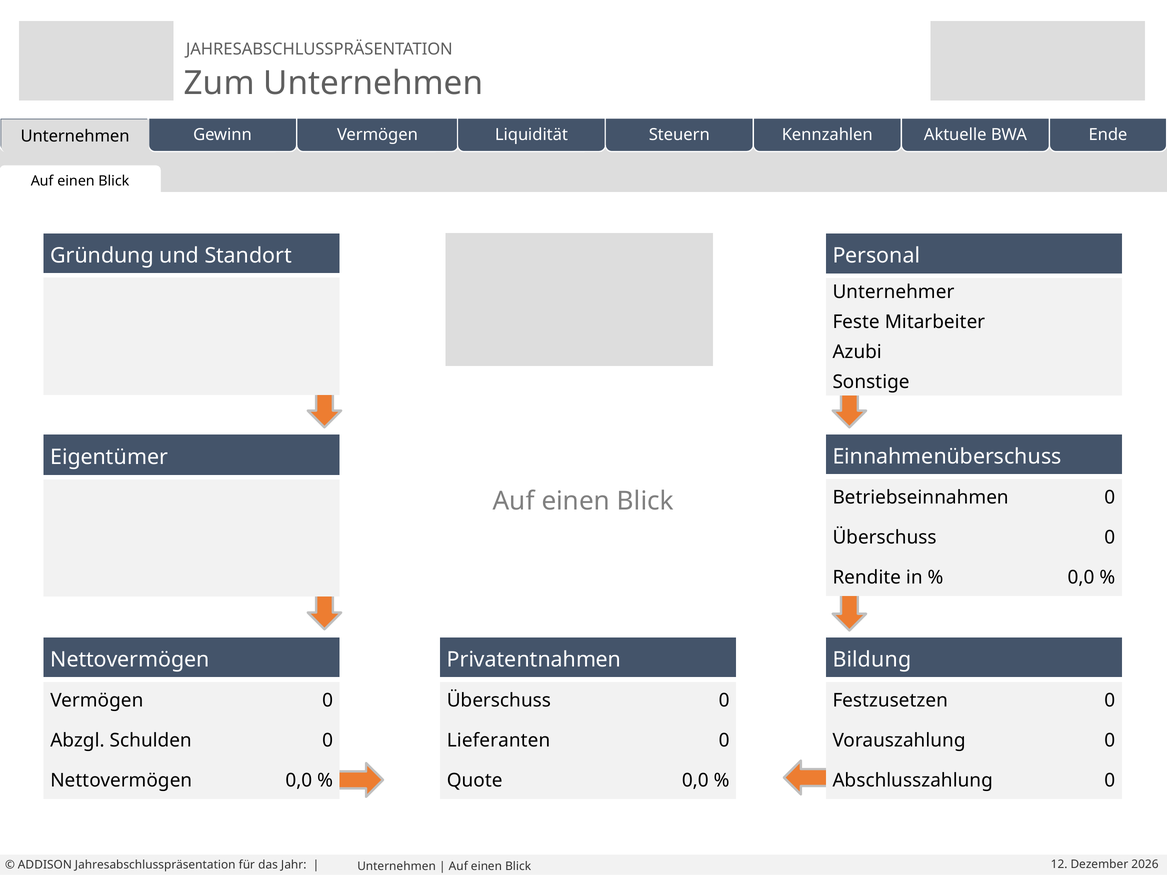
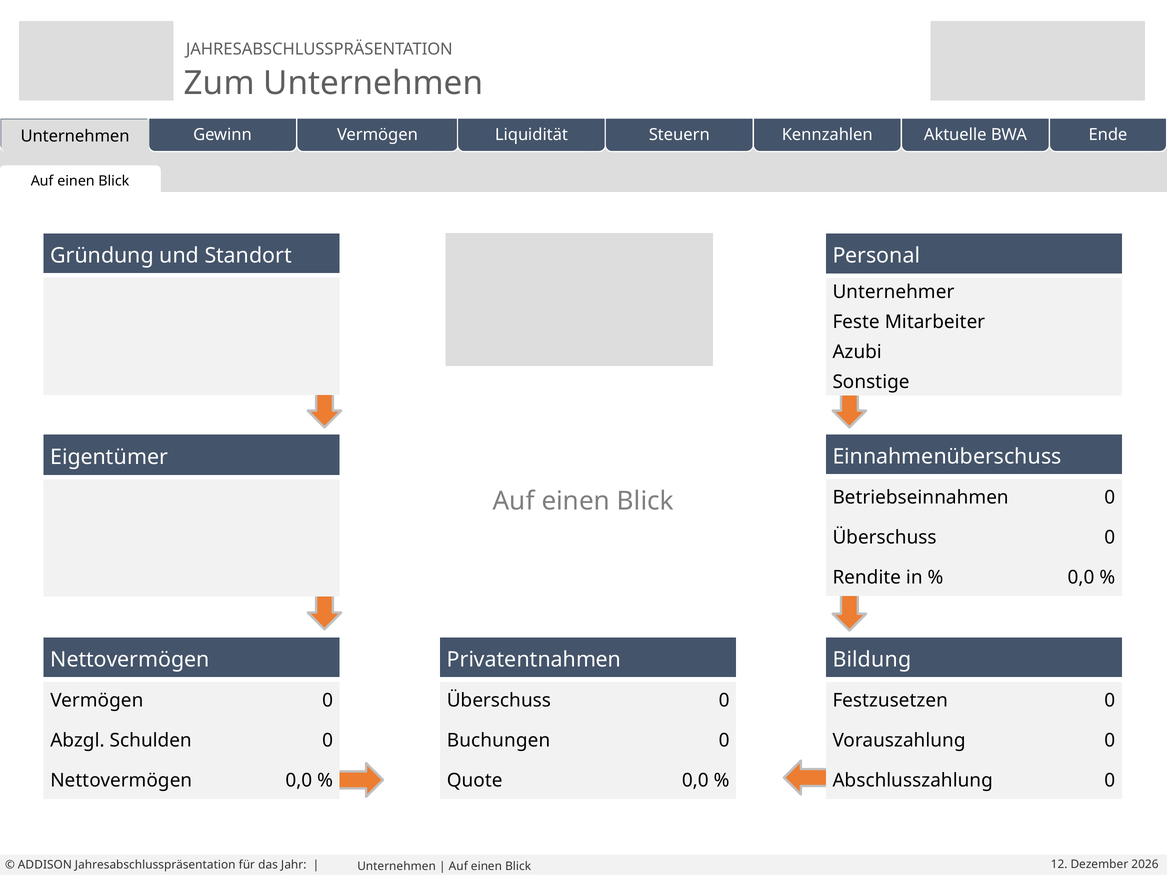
Lieferanten: Lieferanten -> Buchungen
